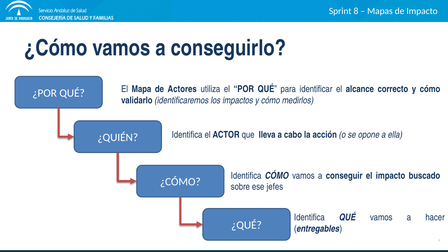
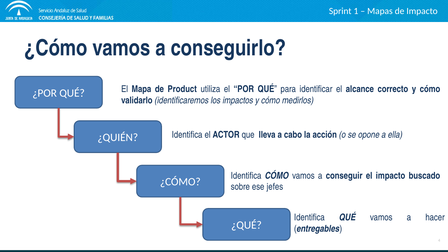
8: 8 -> 1
Actores: Actores -> Product
